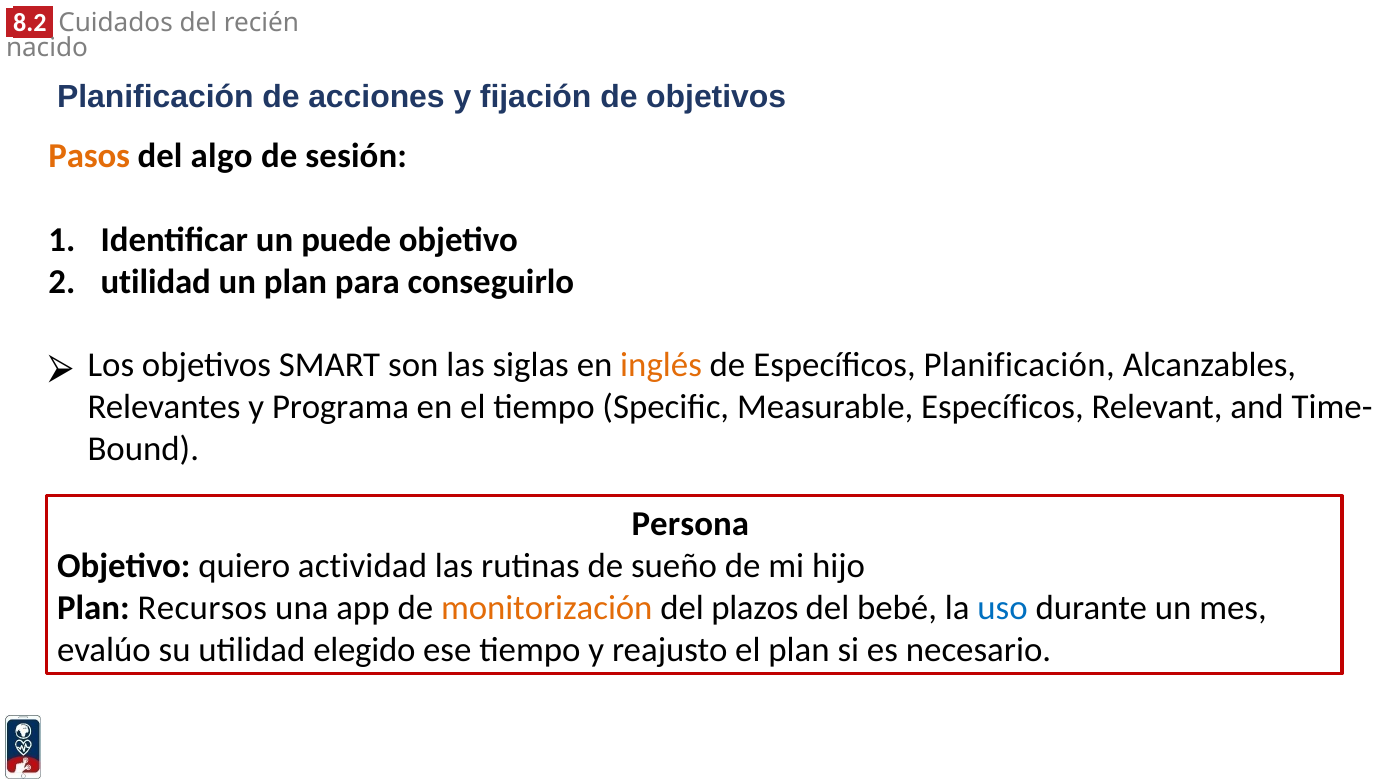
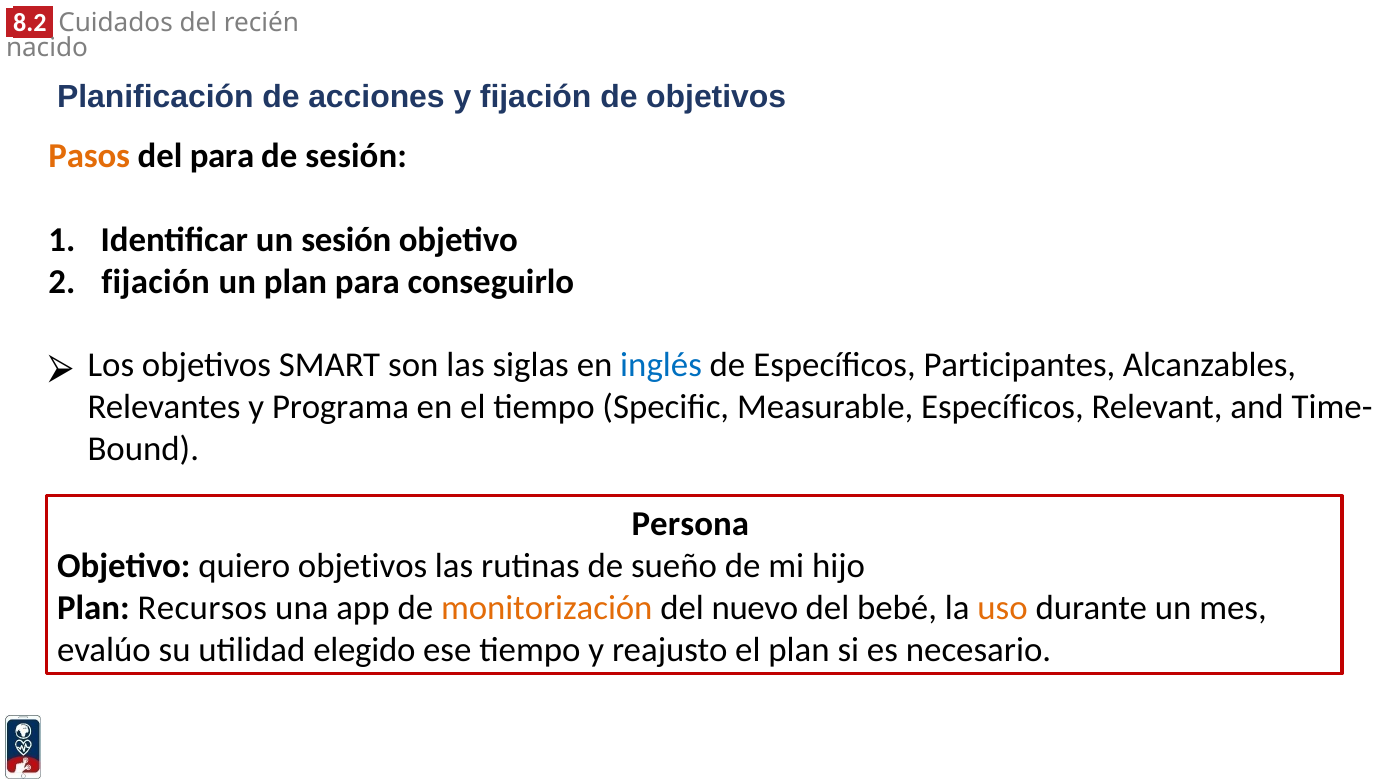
del algo: algo -> para
un puede: puede -> sesión
utilidad at (156, 282): utilidad -> fijación
inglés colour: orange -> blue
Específicos Planificación: Planificación -> Participantes
quiero actividad: actividad -> objetivos
plazos: plazos -> nuevo
uso colour: blue -> orange
